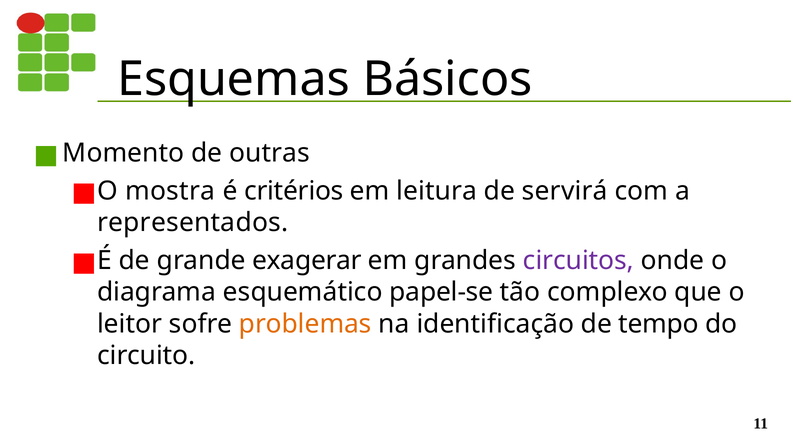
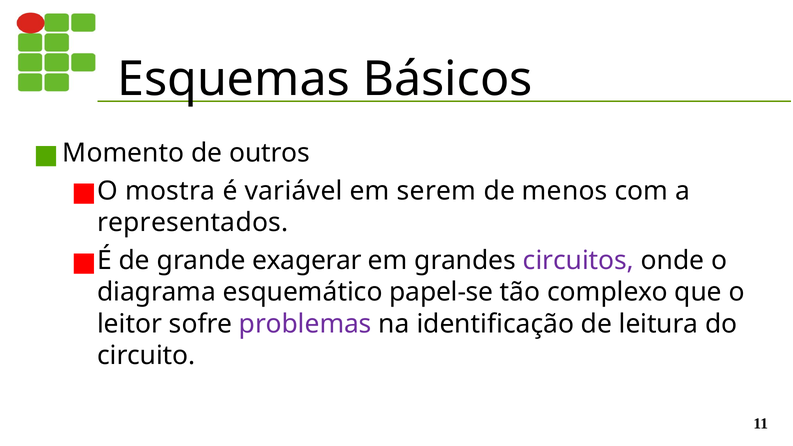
outras: outras -> outros
critérios: critérios -> variável
leitura: leitura -> serem
servirá: servirá -> menos
problemas colour: orange -> purple
tempo: tempo -> leitura
